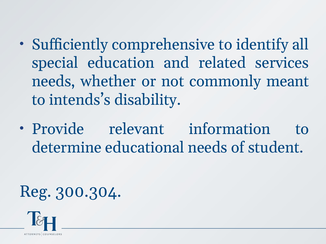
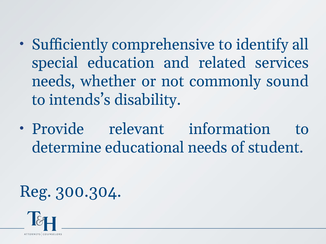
meant: meant -> sound
